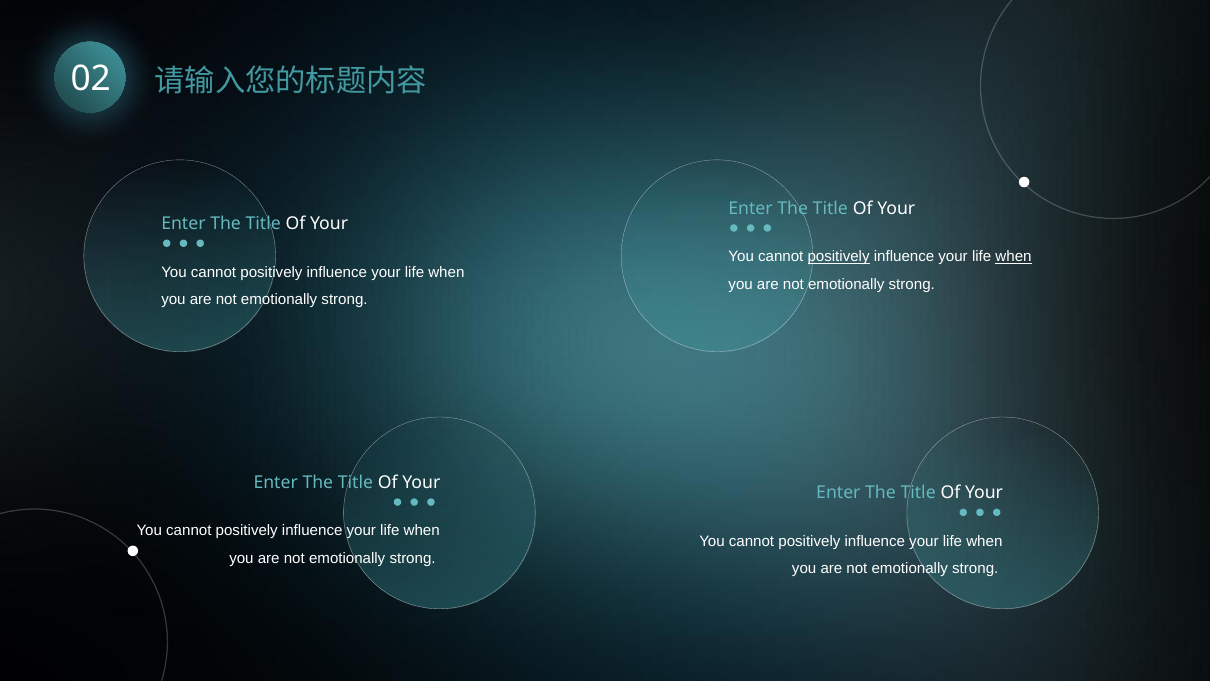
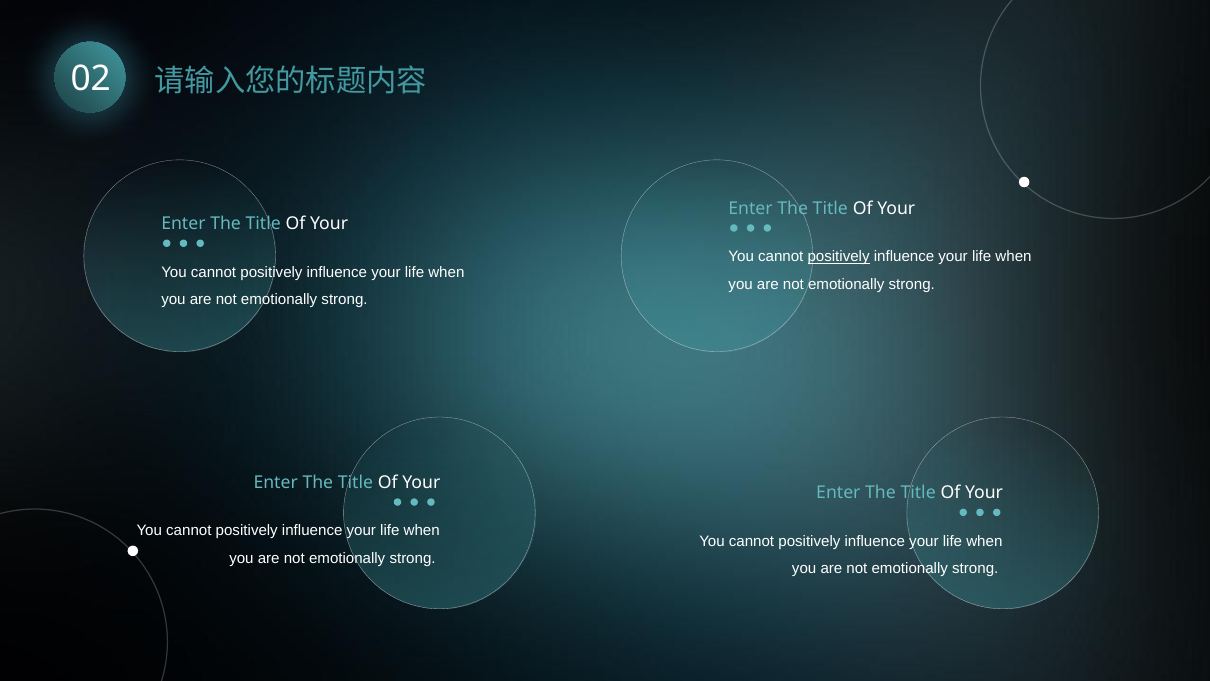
when at (1014, 257) underline: present -> none
